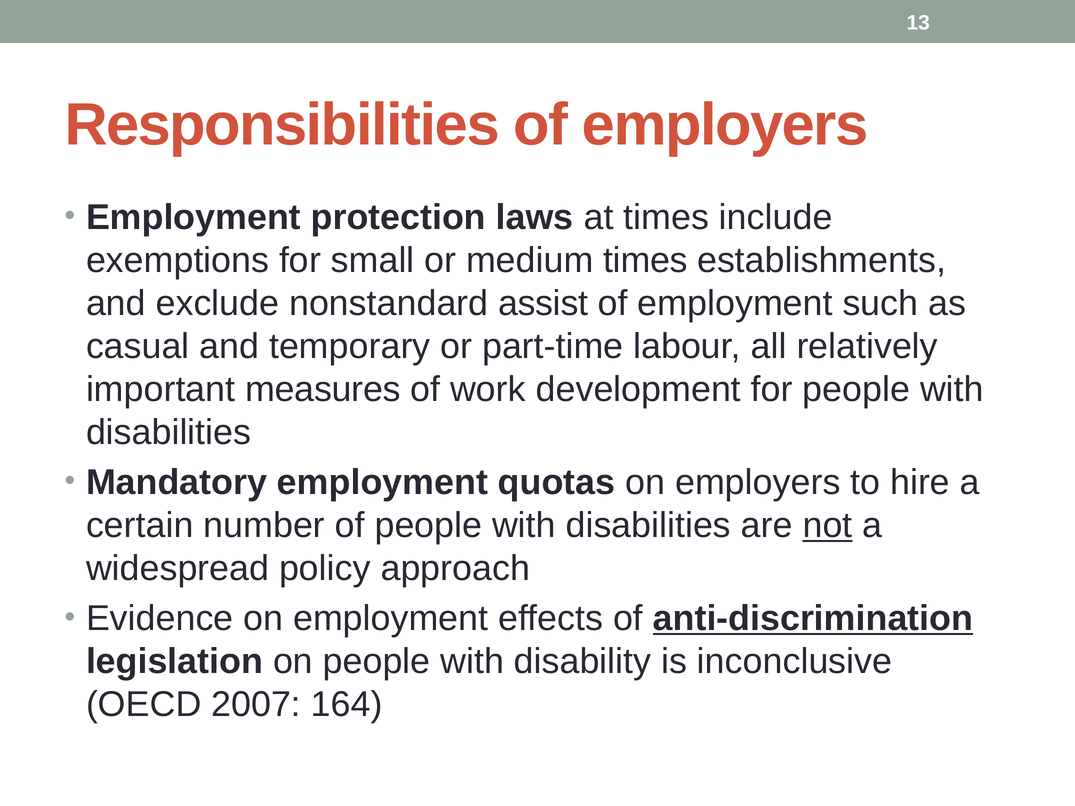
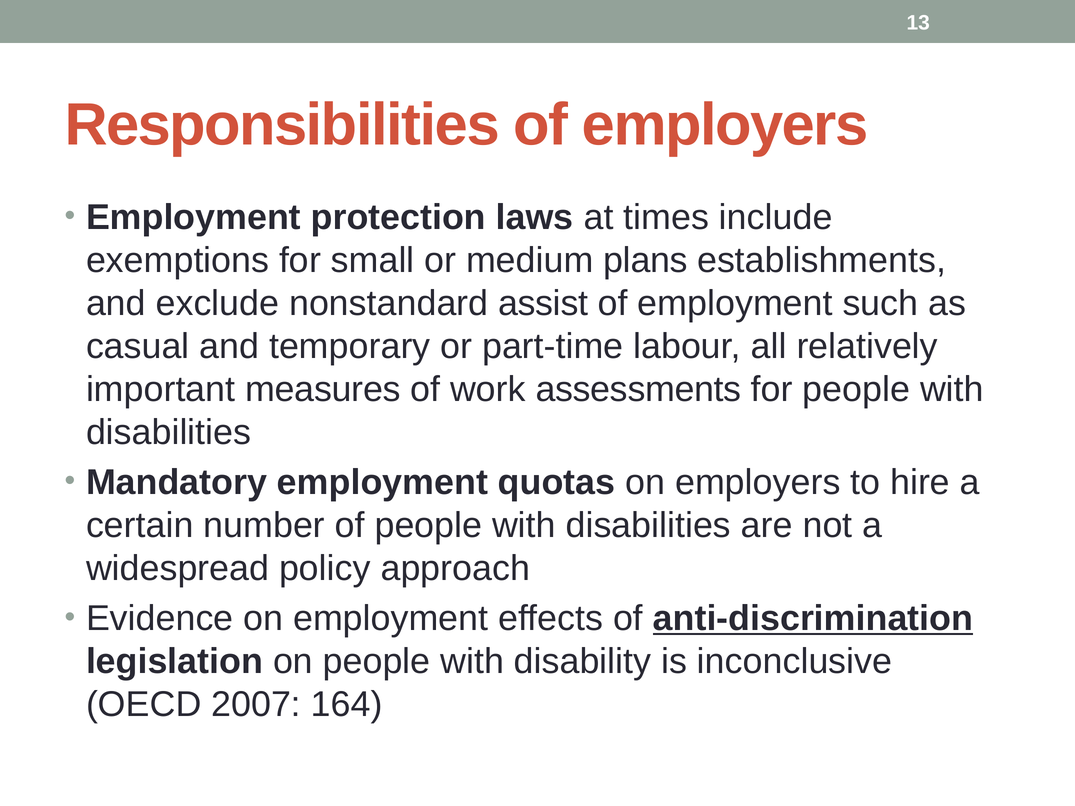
medium times: times -> plans
development: development -> assessments
not underline: present -> none
